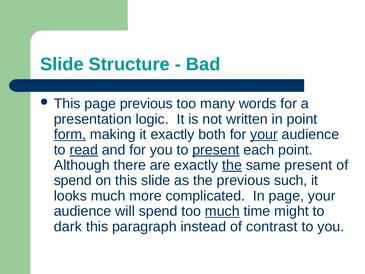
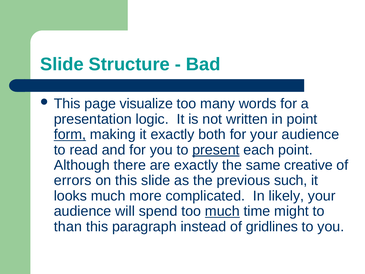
page previous: previous -> visualize
your at (264, 134) underline: present -> none
read underline: present -> none
the at (232, 165) underline: present -> none
same present: present -> creative
spend at (73, 180): spend -> errors
In page: page -> likely
dark: dark -> than
contrast: contrast -> gridlines
